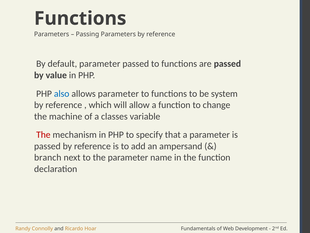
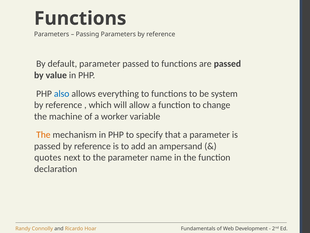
allows parameter: parameter -> everything
classes: classes -> worker
The at (43, 135) colour: red -> orange
branch: branch -> quotes
